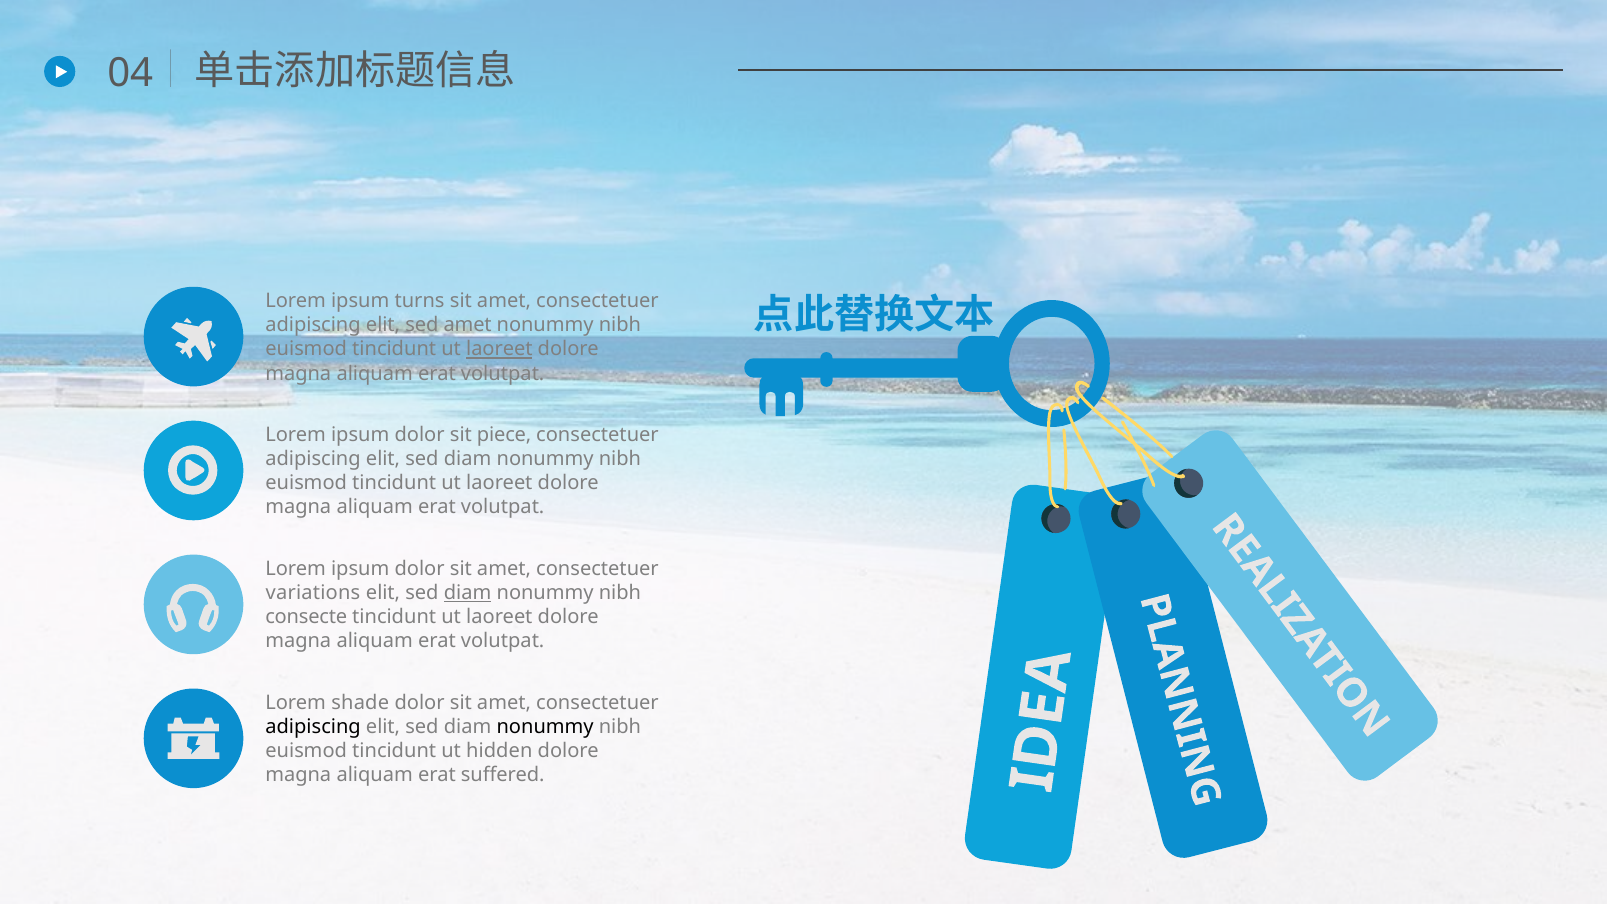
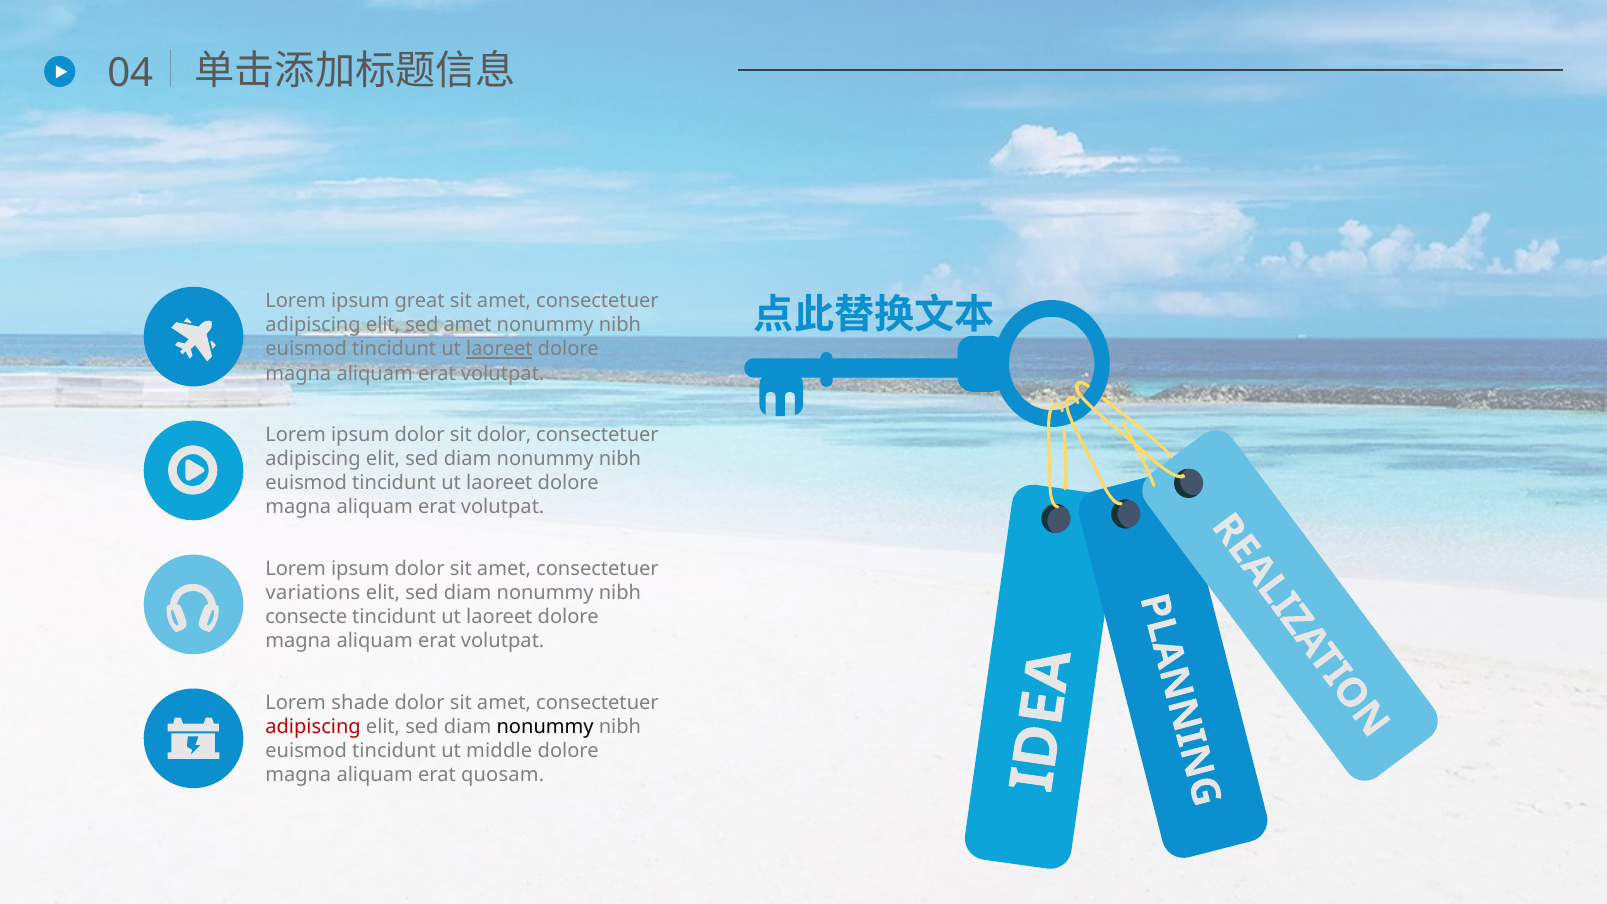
turns: turns -> great
sit piece: piece -> dolor
diam at (468, 593) underline: present -> none
adipiscing at (313, 727) colour: black -> red
hidden: hidden -> middle
suffered: suffered -> quosam
